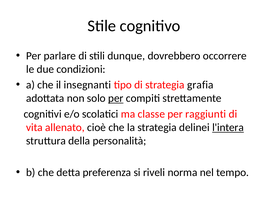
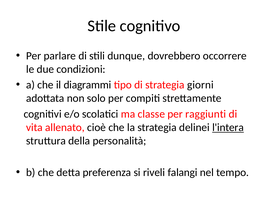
insegnanti: insegnanti -> diagrammi
grafia: grafia -> giorni
per at (116, 98) underline: present -> none
norma: norma -> falangi
